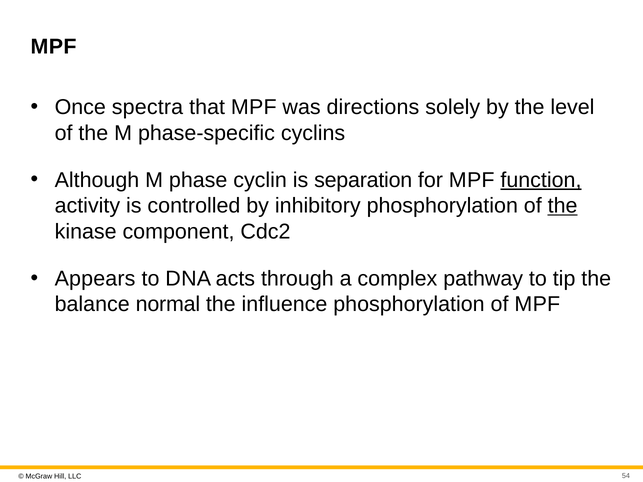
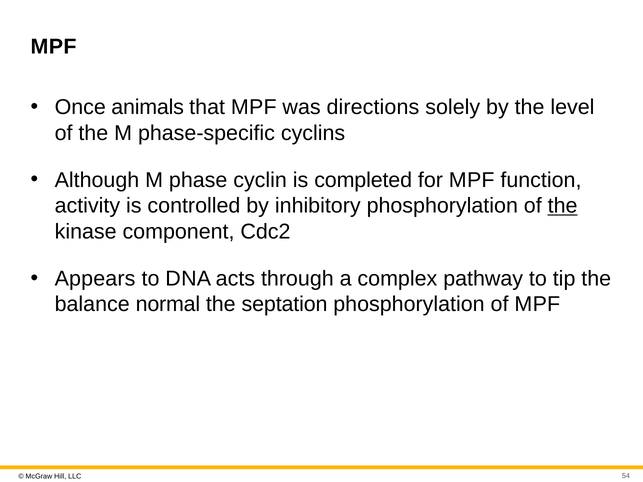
spectra: spectra -> animals
separation: separation -> completed
function underline: present -> none
influence: influence -> septation
